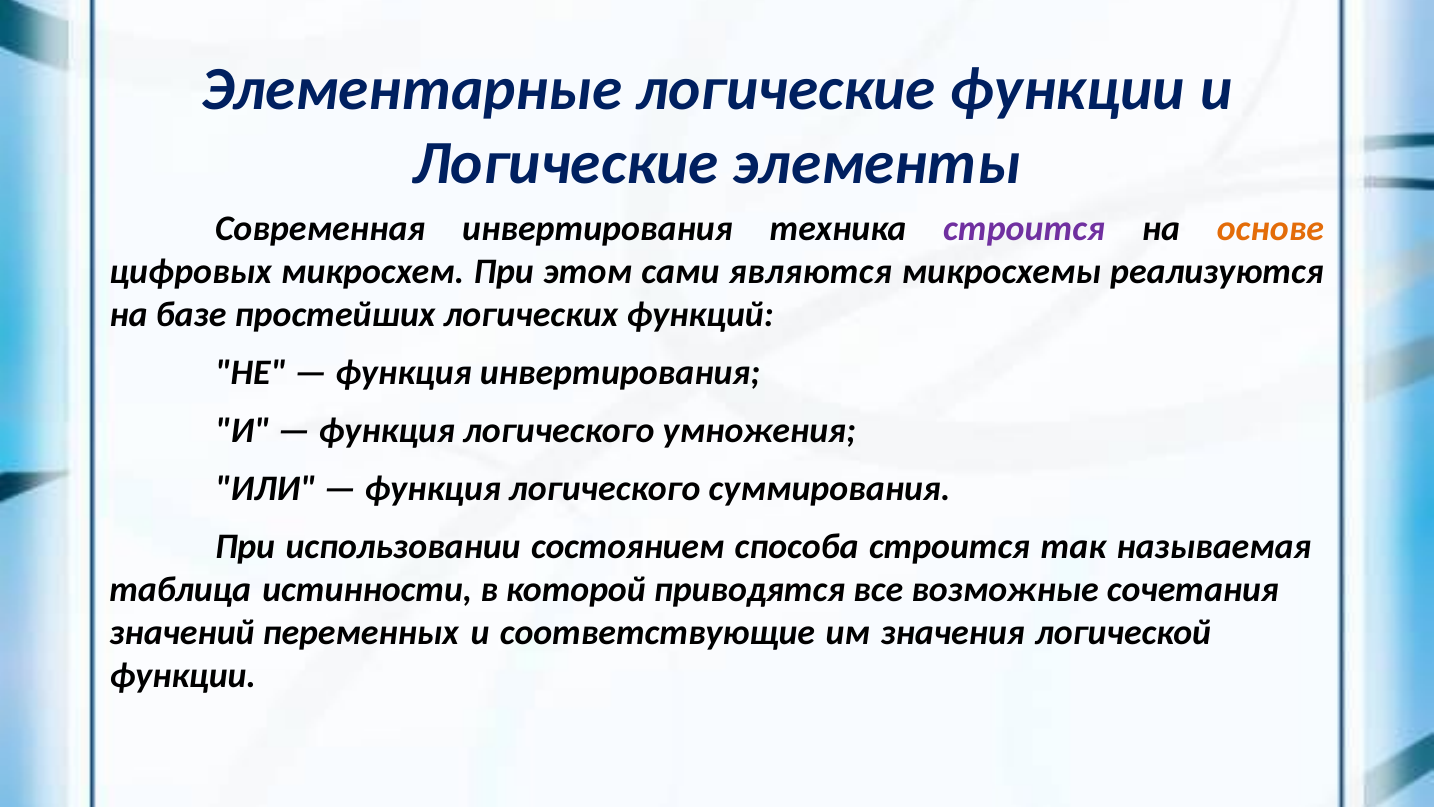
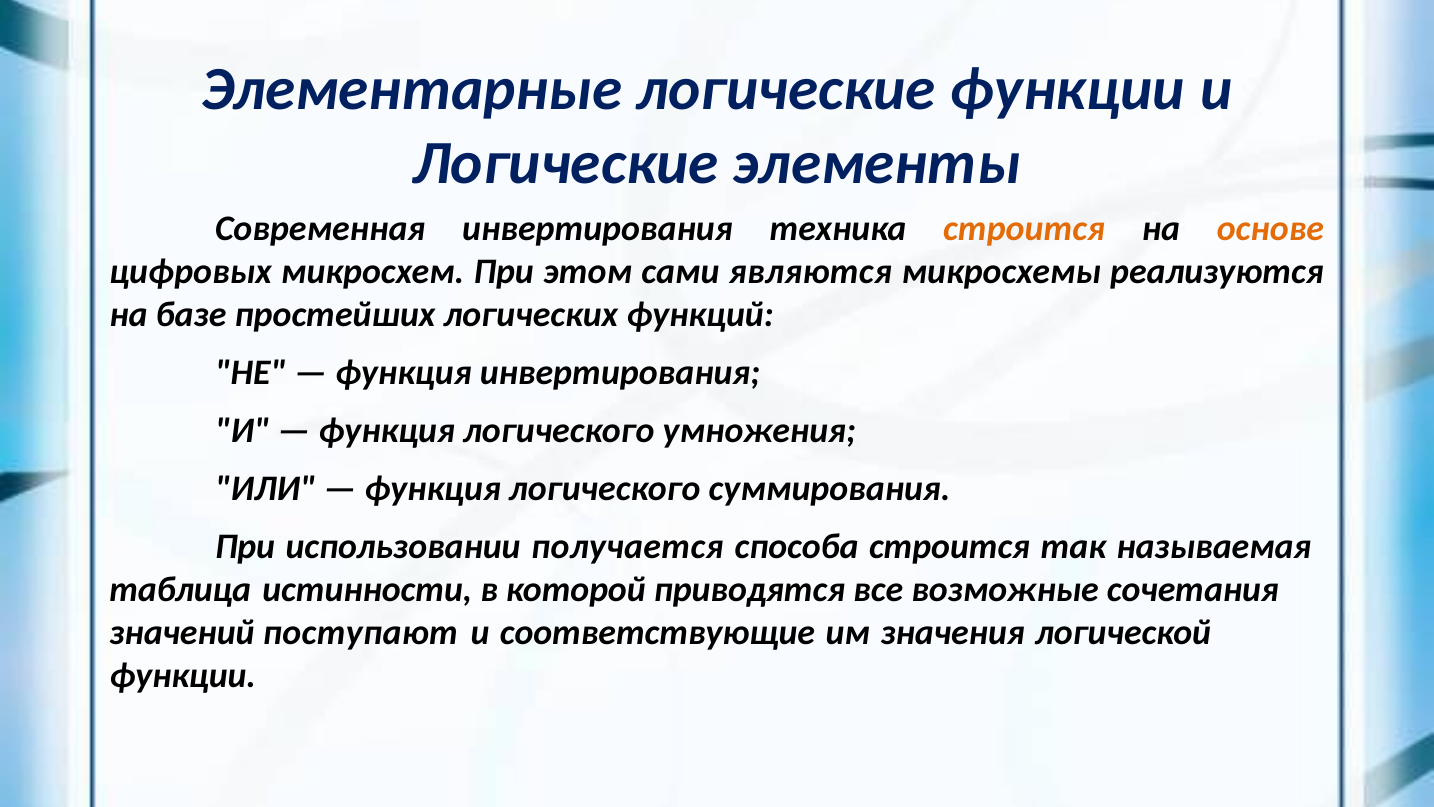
строится at (1024, 228) colour: purple -> orange
состоянием: состоянием -> получается
переменных: переменных -> поступают
